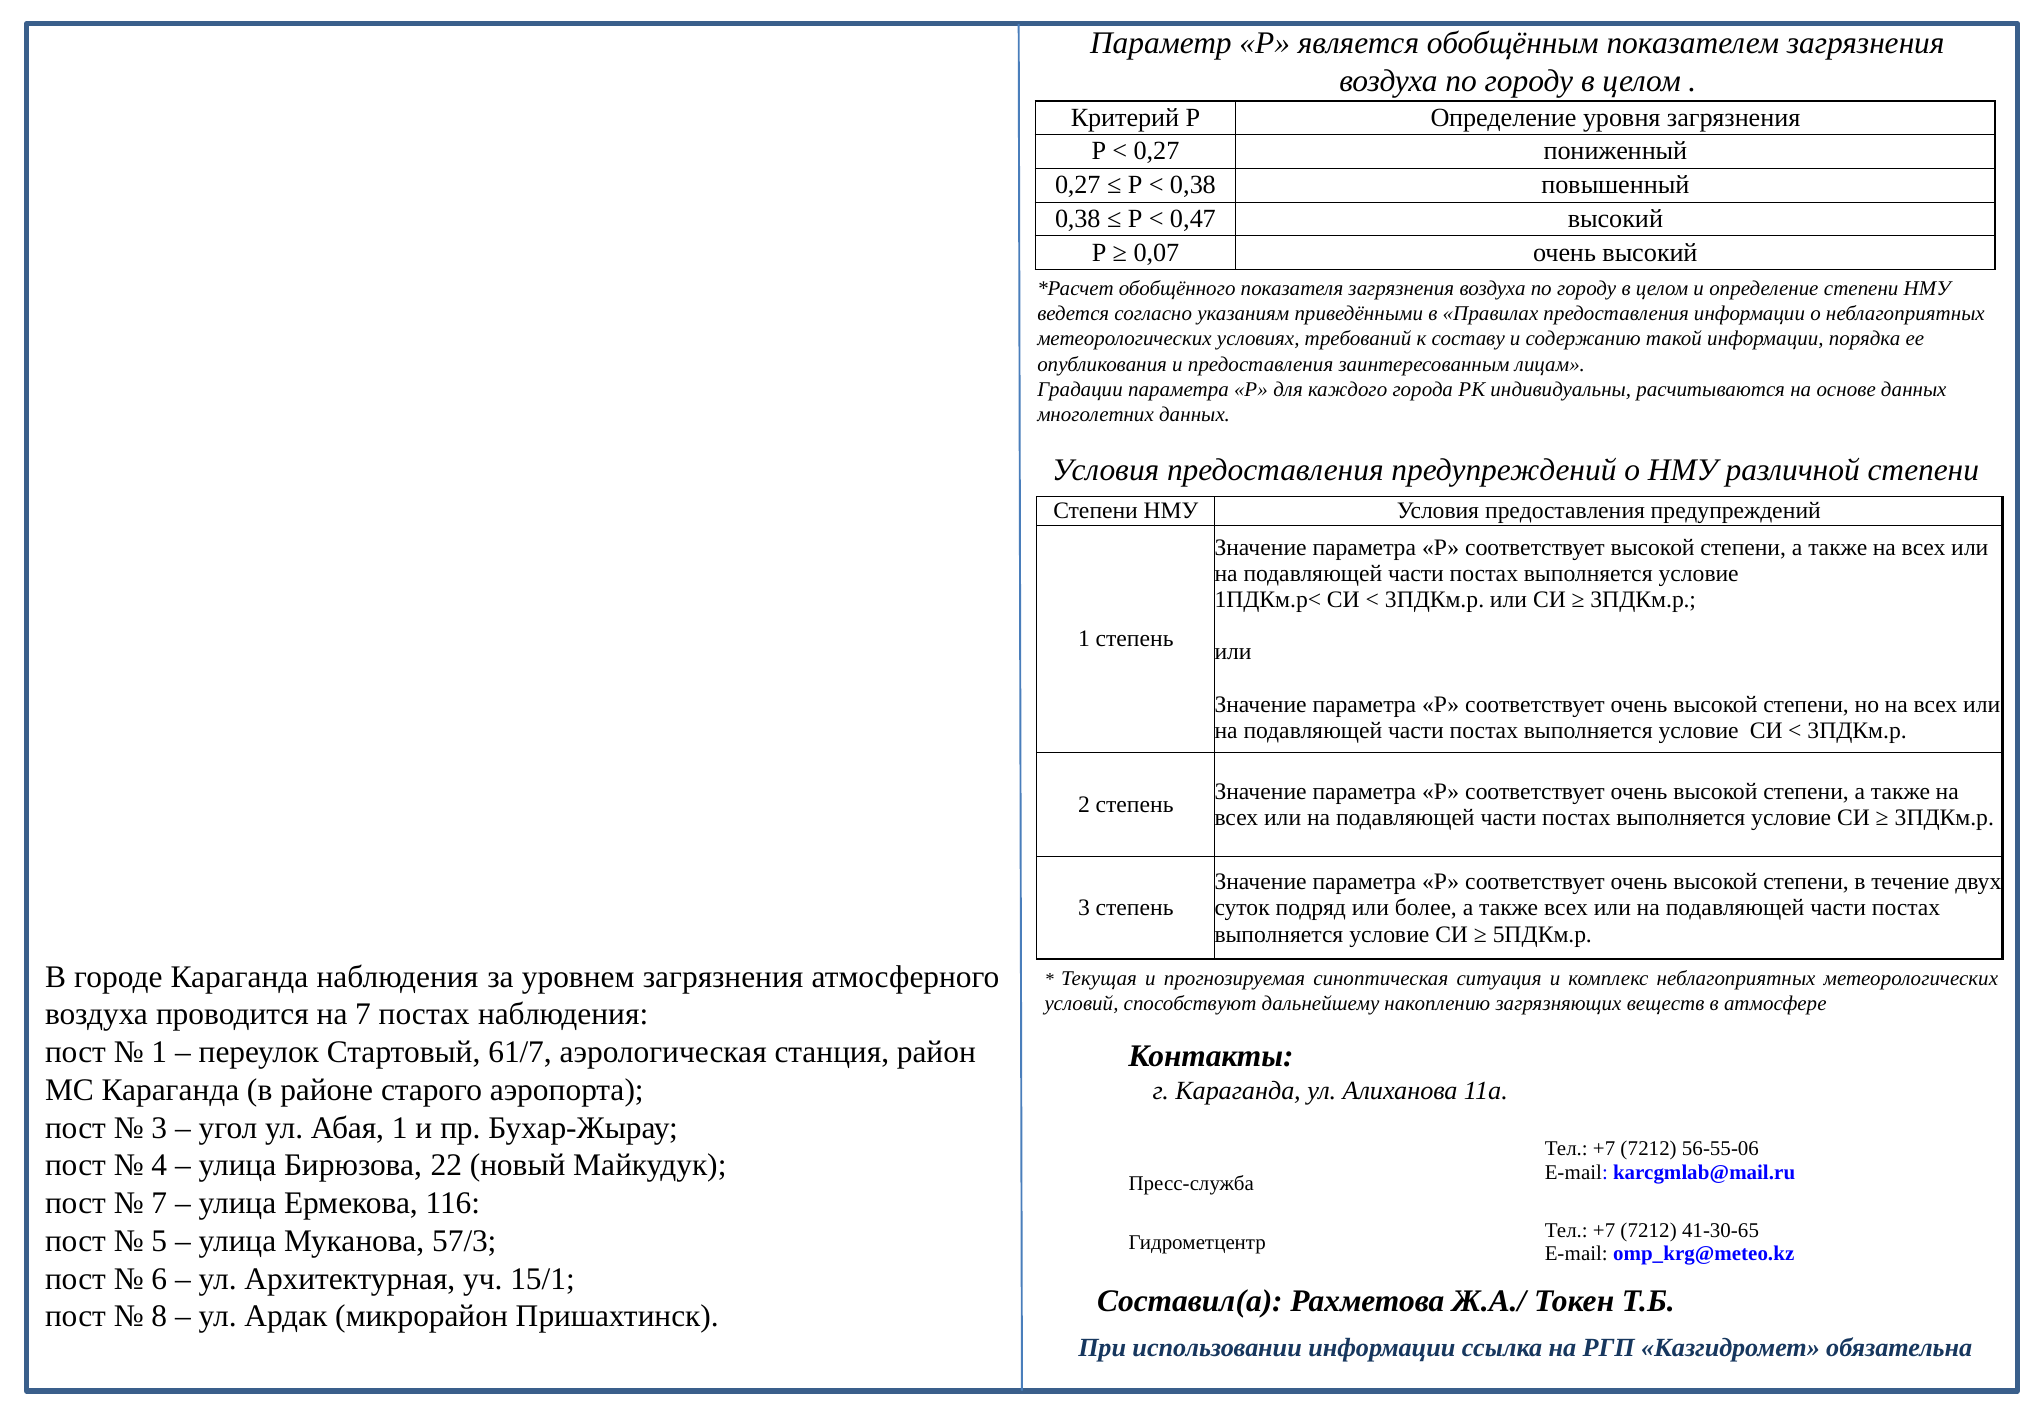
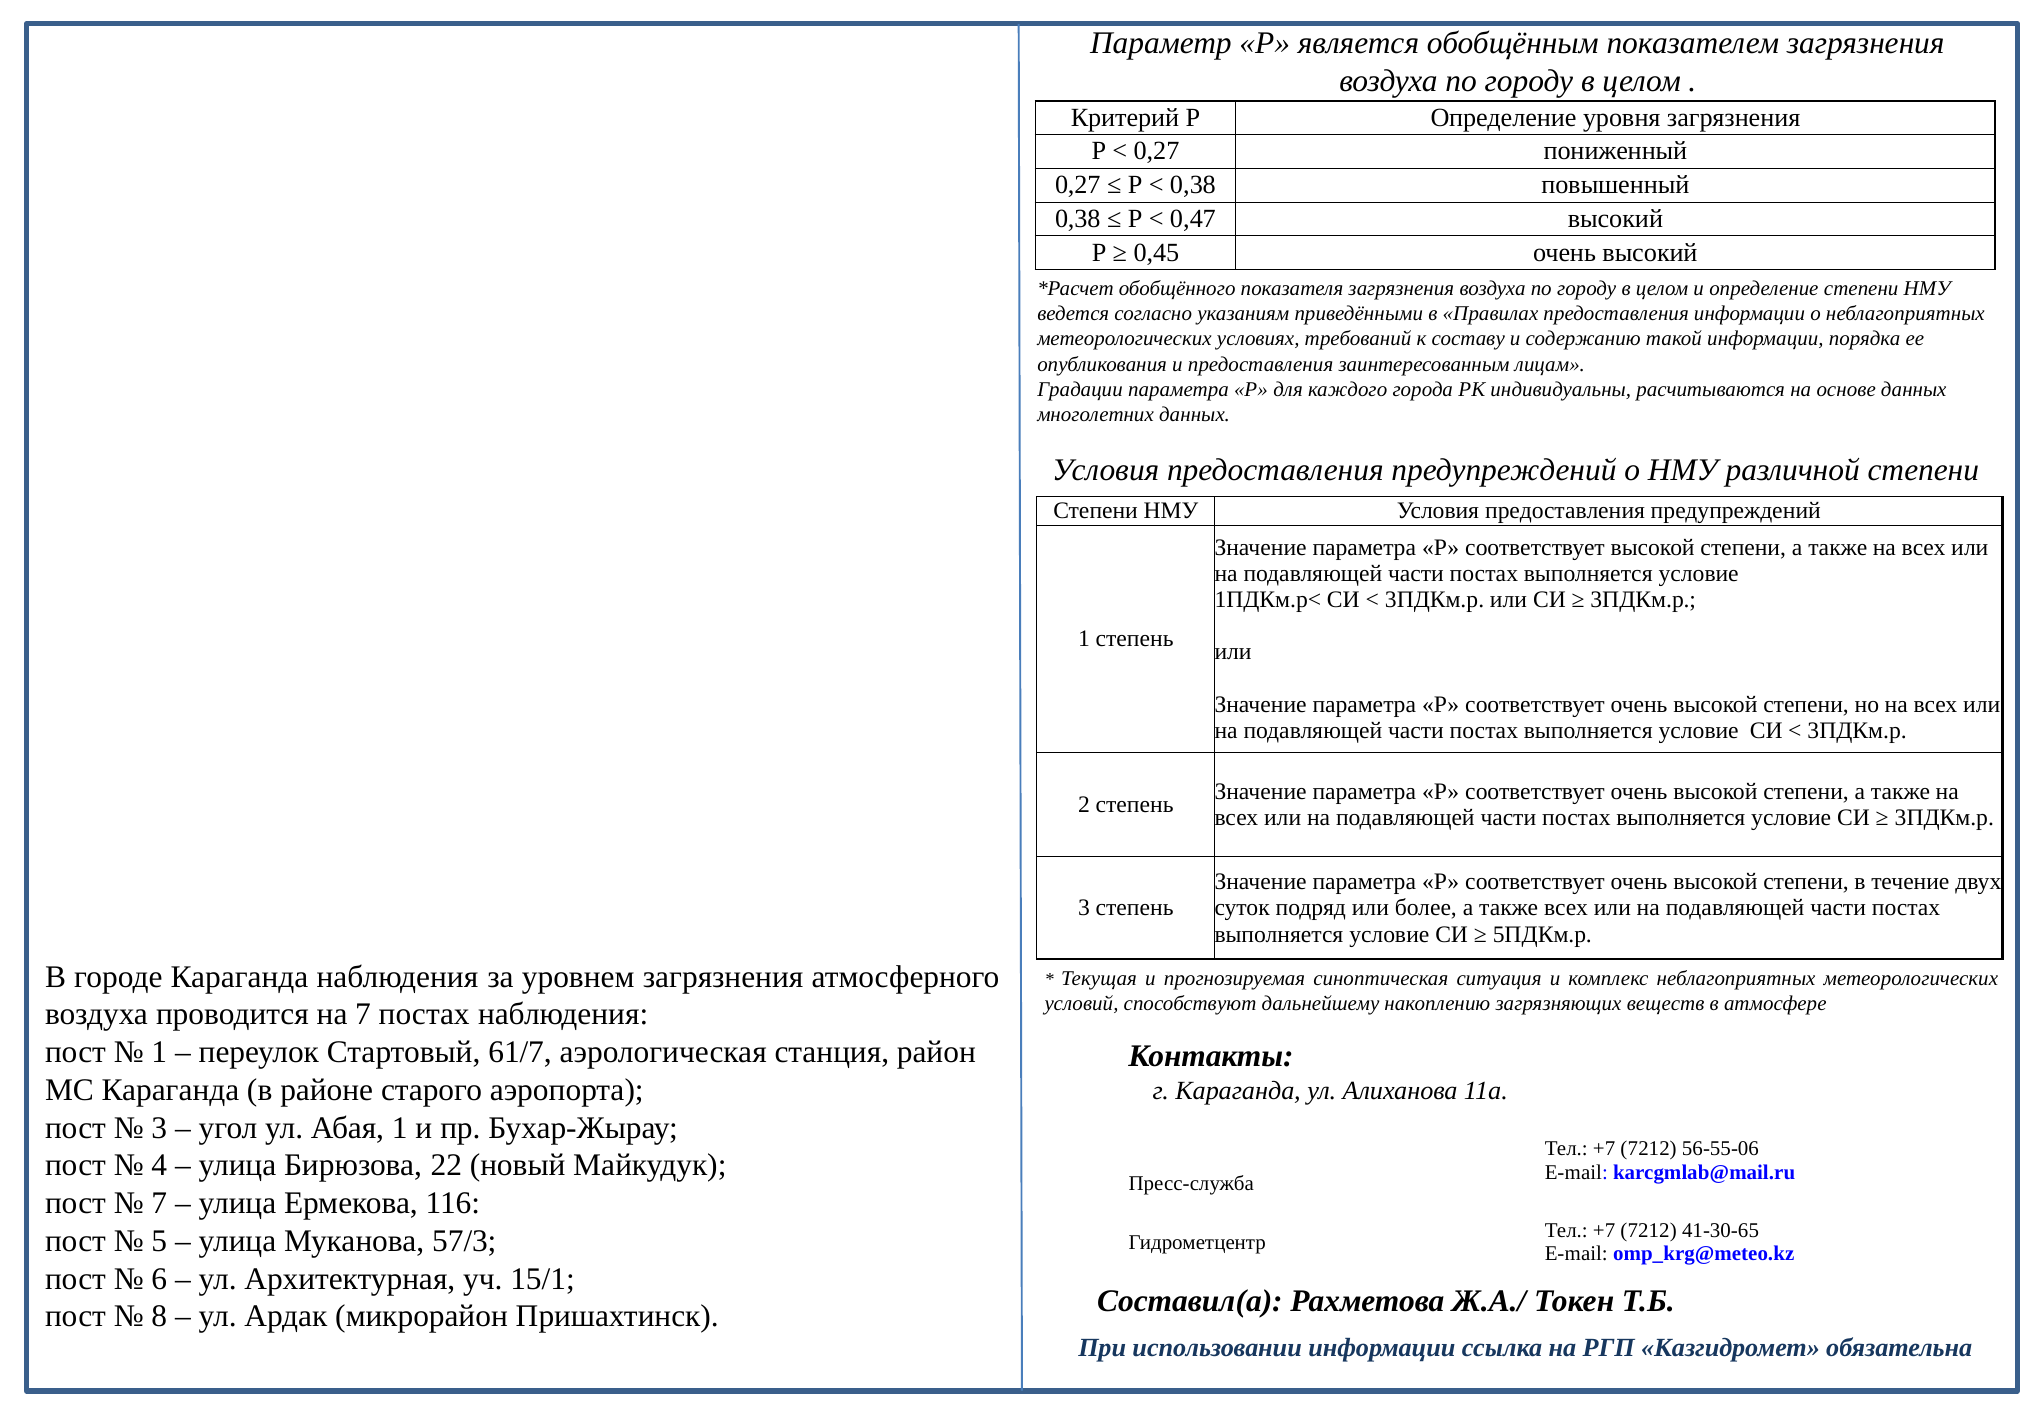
0,07: 0,07 -> 0,45
